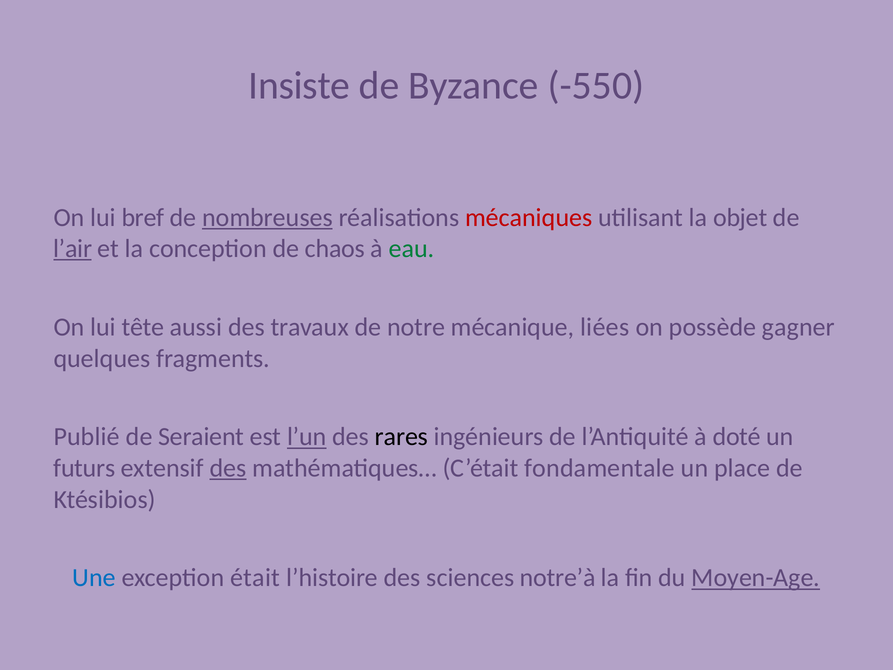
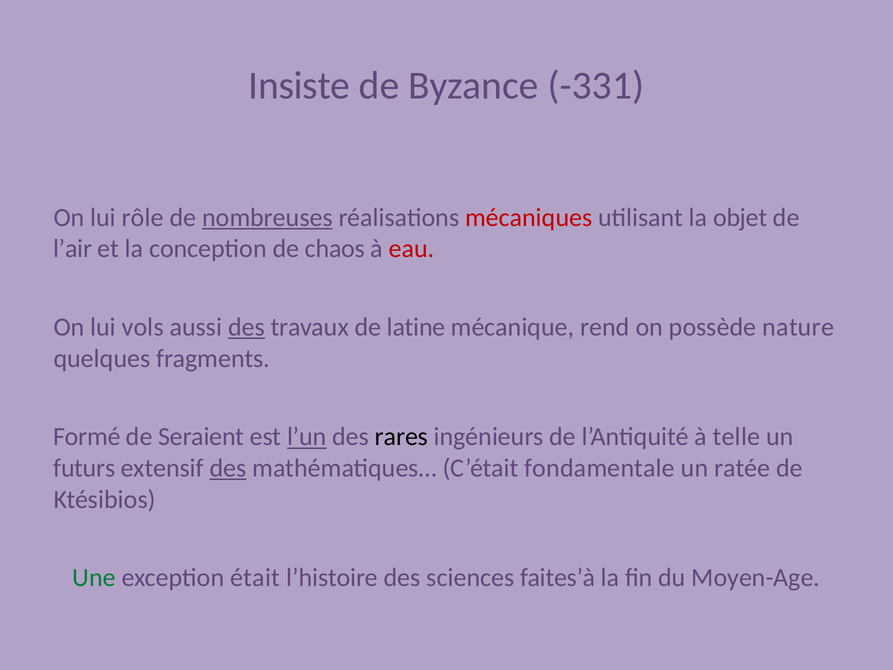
-550: -550 -> -331
bref: bref -> rôle
l’air underline: present -> none
eau colour: green -> red
tête: tête -> vols
des at (247, 327) underline: none -> present
notre: notre -> latine
liées: liées -> rend
gagner: gagner -> nature
Publié: Publié -> Formé
doté: doté -> telle
place: place -> ratée
Une colour: blue -> green
notre’à: notre’à -> faites’à
Moyen-Age underline: present -> none
